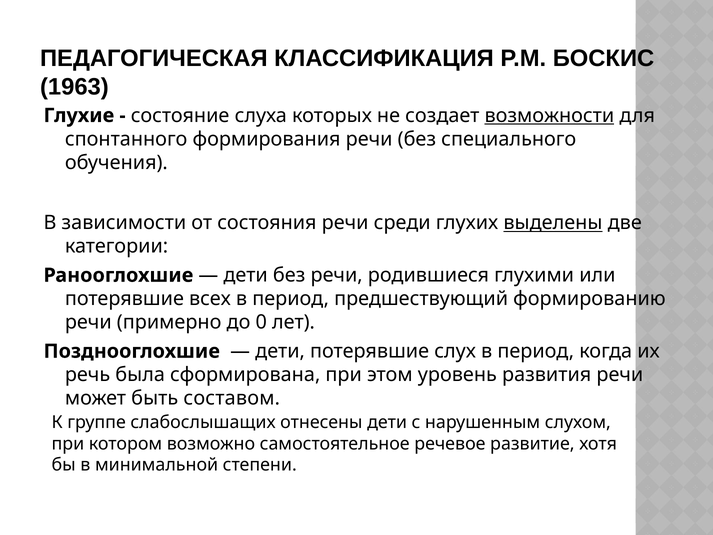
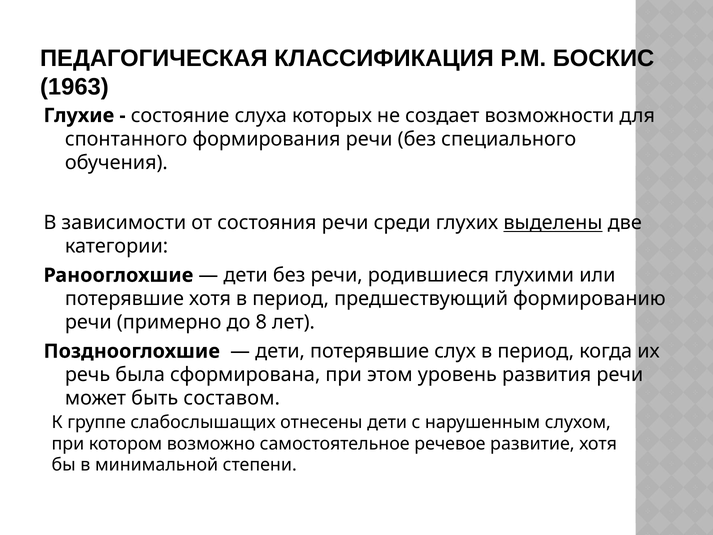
возможности underline: present -> none
потерявшие всех: всех -> хотя
0: 0 -> 8
